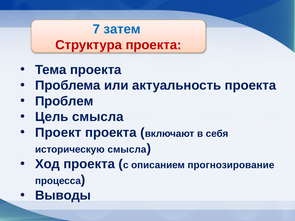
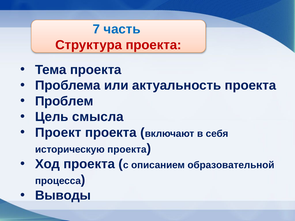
затем: затем -> часть
историческую смысла: смысла -> проекта
прогнозирование: прогнозирование -> образовательной
